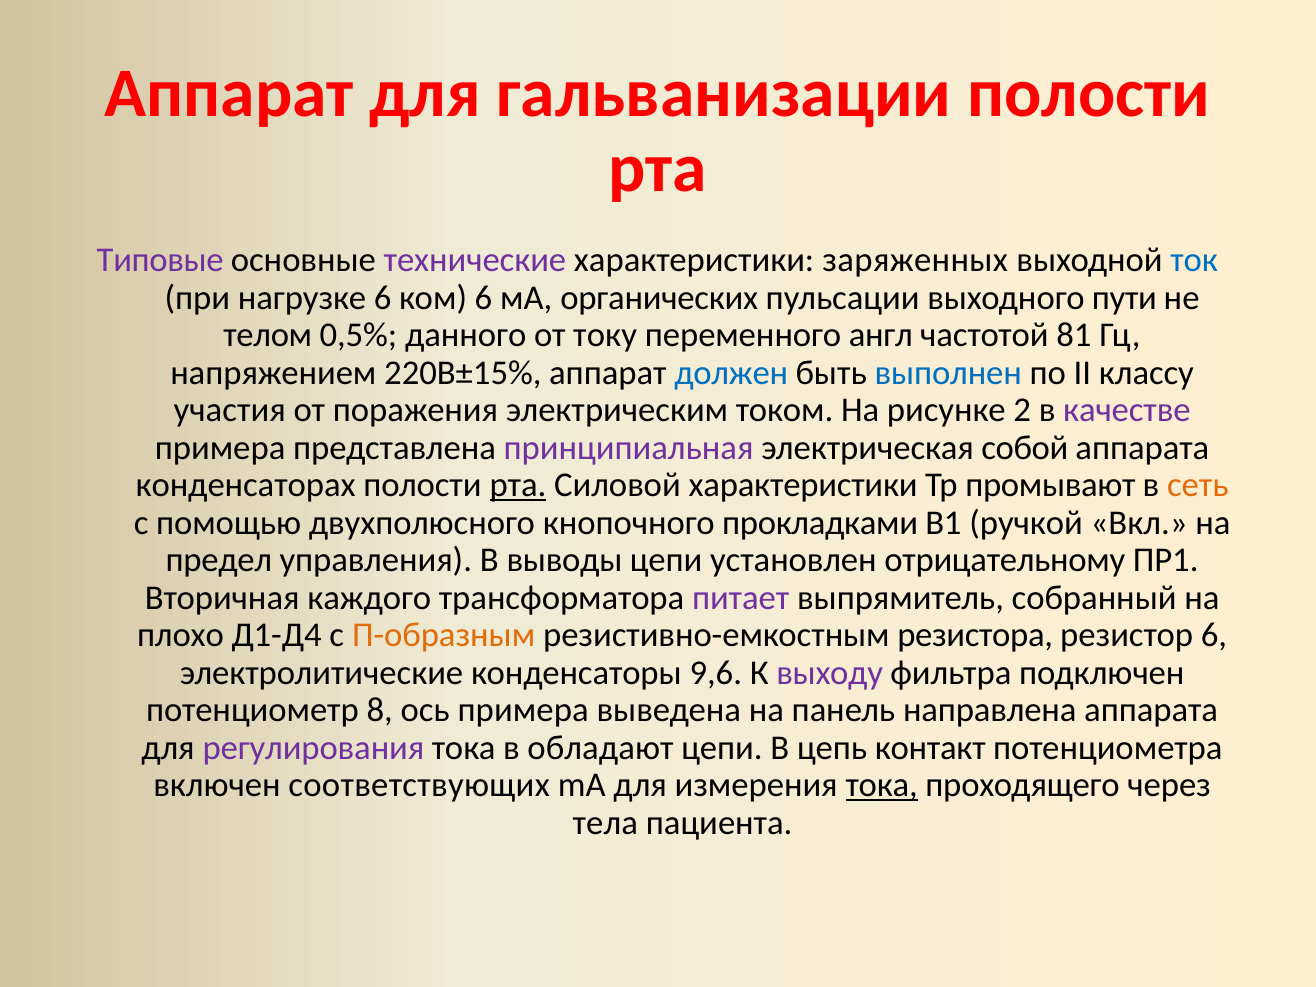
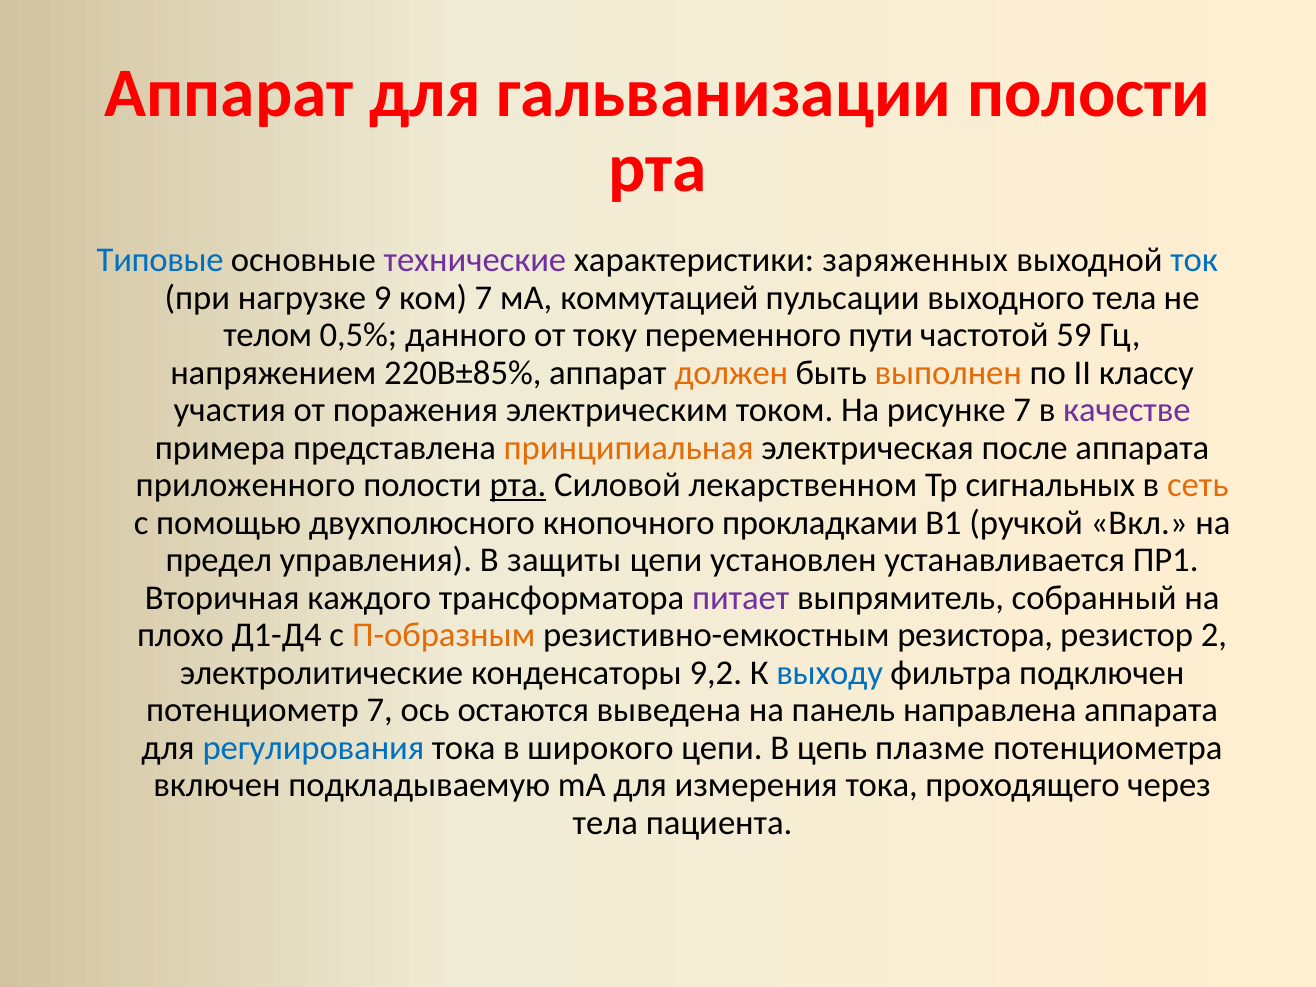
Типовые colour: purple -> blue
нагрузке 6: 6 -> 9
ком 6: 6 -> 7
органических: органических -> коммутацией
выходного пути: пути -> тела
англ: англ -> пути
81: 81 -> 59
220В±15%: 220В±15% -> 220В±85%
должен colour: blue -> orange
выполнен colour: blue -> orange
рисунке 2: 2 -> 7
принципиальная colour: purple -> orange
собой: собой -> после
конденсаторах: конденсаторах -> приложенного
Силовой характеристики: характеристики -> лекарственном
промывают: промывают -> сигнальных
выводы: выводы -> защиты
отрицательному: отрицательному -> устанавливается
резистор 6: 6 -> 2
9,6: 9,6 -> 9,2
выходу colour: purple -> blue
потенциометр 8: 8 -> 7
ось примера: примера -> остаются
регулирования colour: purple -> blue
обладают: обладают -> широкого
контакт: контакт -> плазме
соответствующих: соответствующих -> подкладываемую
тока at (882, 785) underline: present -> none
